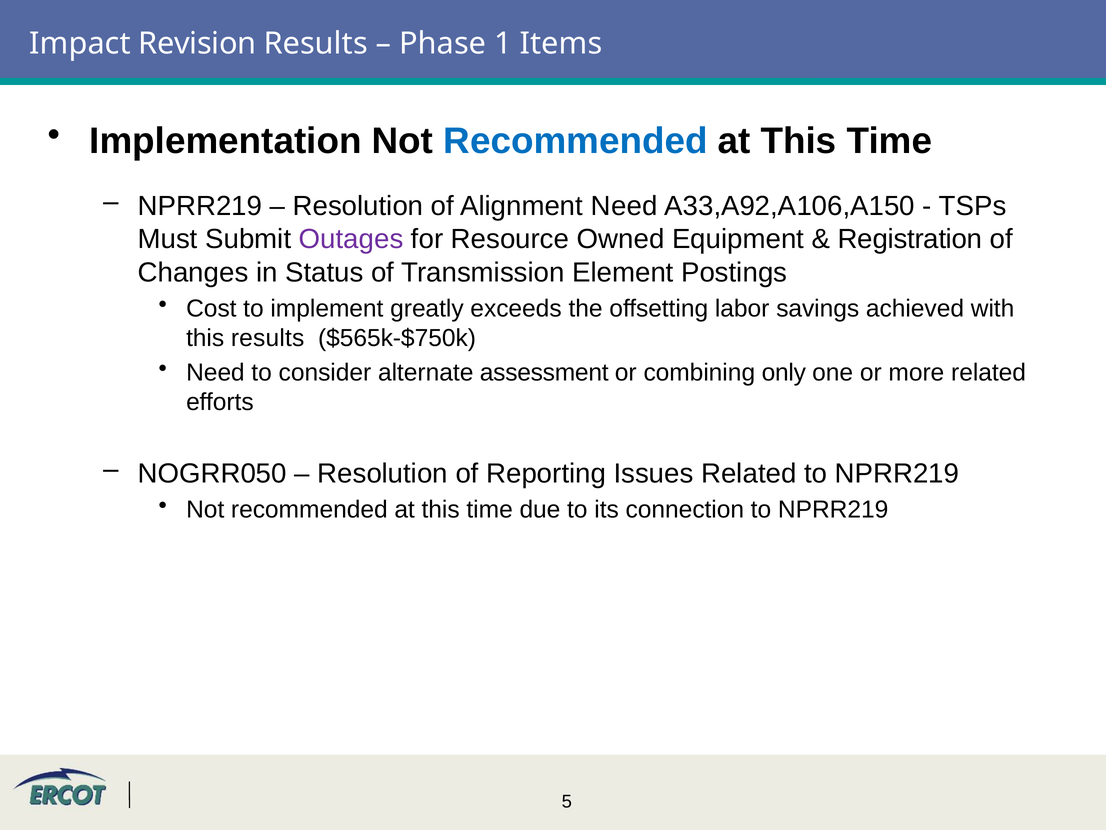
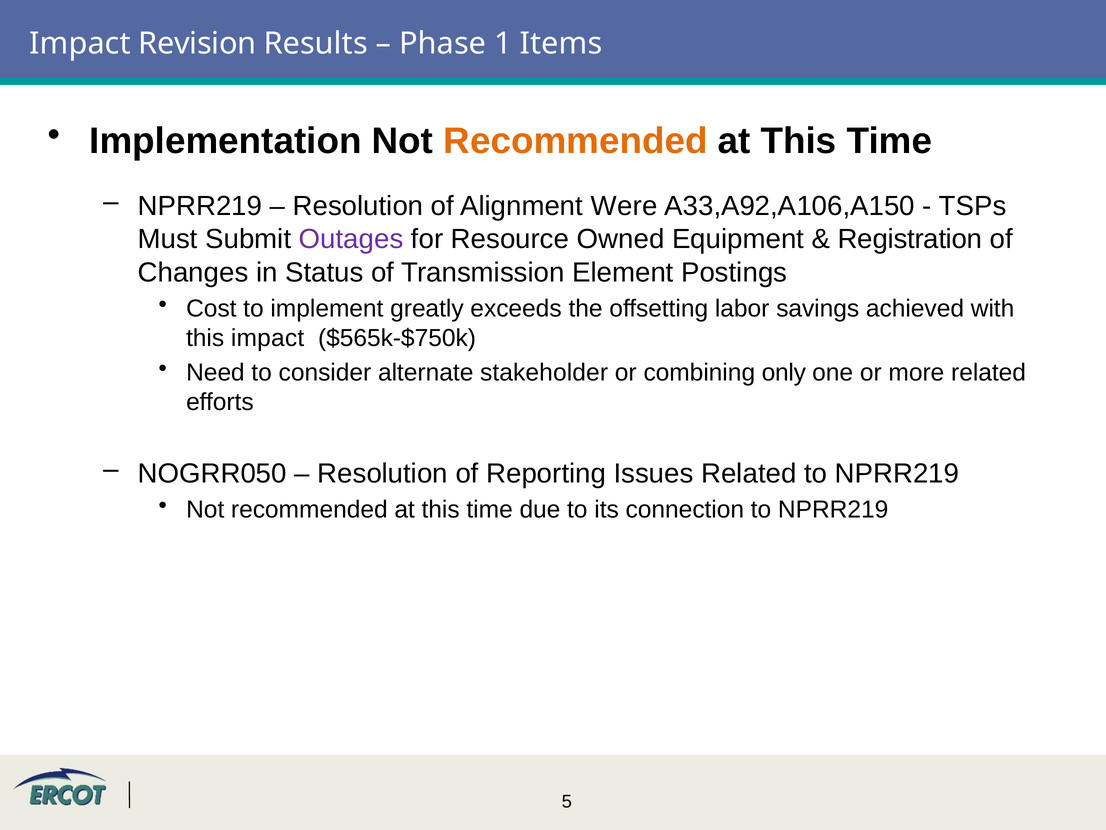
Recommended at (576, 141) colour: blue -> orange
Alignment Need: Need -> Were
this results: results -> impact
assessment: assessment -> stakeholder
